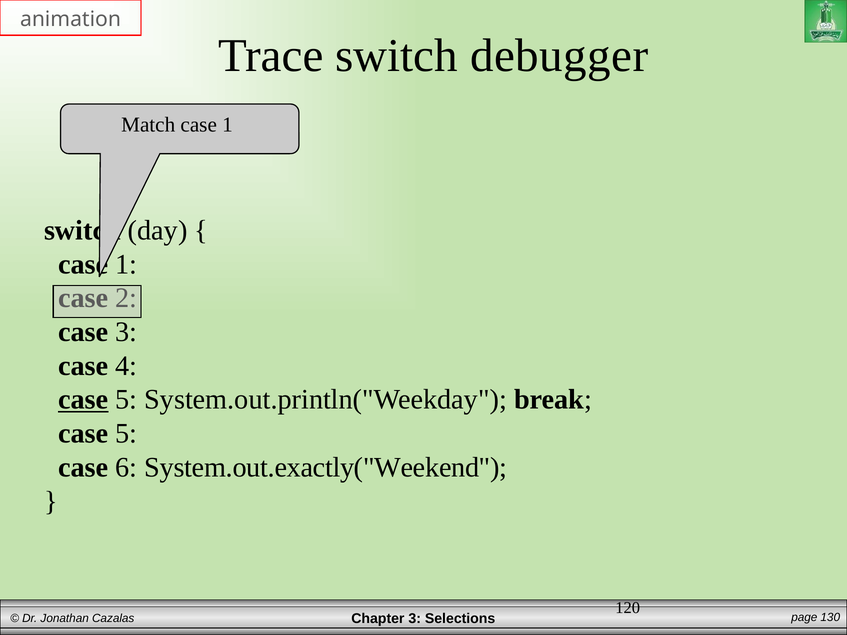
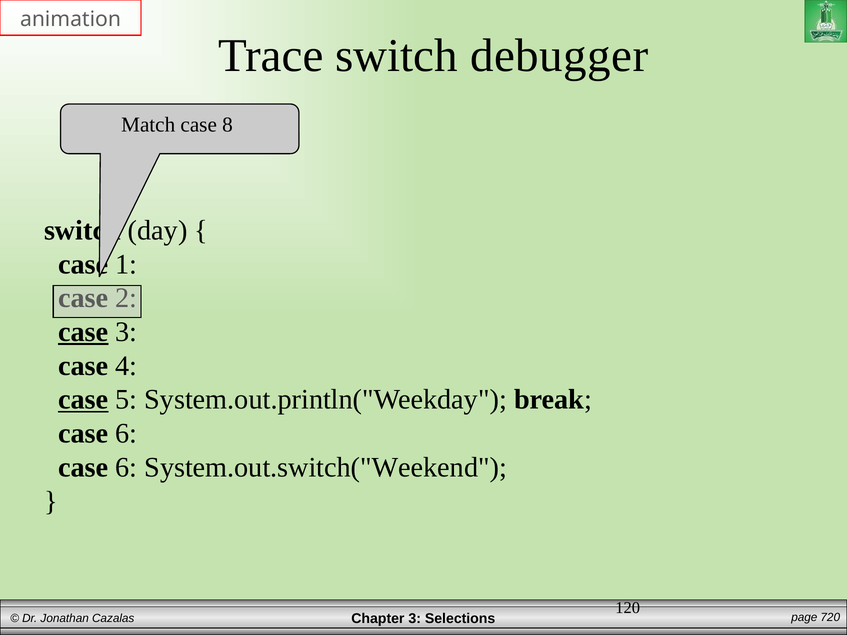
Match case 1: 1 -> 8
case at (83, 332) underline: none -> present
5 at (126, 434): 5 -> 6
System.out.exactly("Weekend: System.out.exactly("Weekend -> System.out.switch("Weekend
130: 130 -> 720
